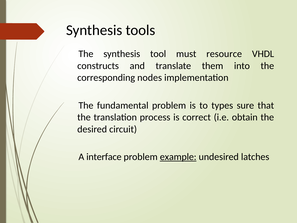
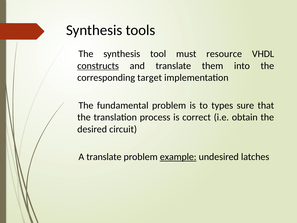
constructs underline: none -> present
nodes: nodes -> target
interface at (104, 157): interface -> translate
